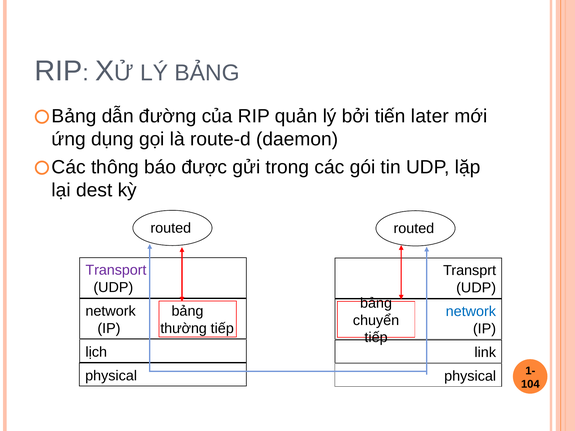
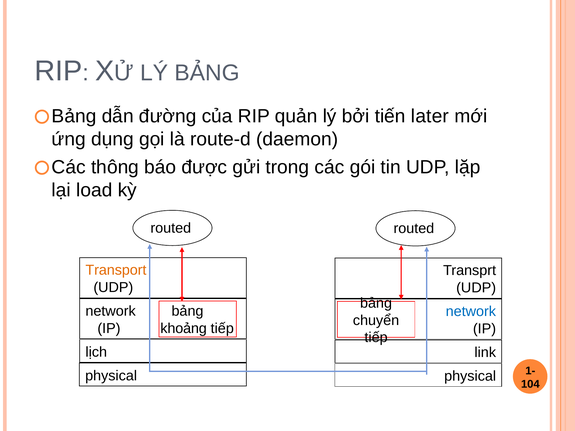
dest: dest -> load
Transport colour: purple -> orange
thường: thường -> khoảng
